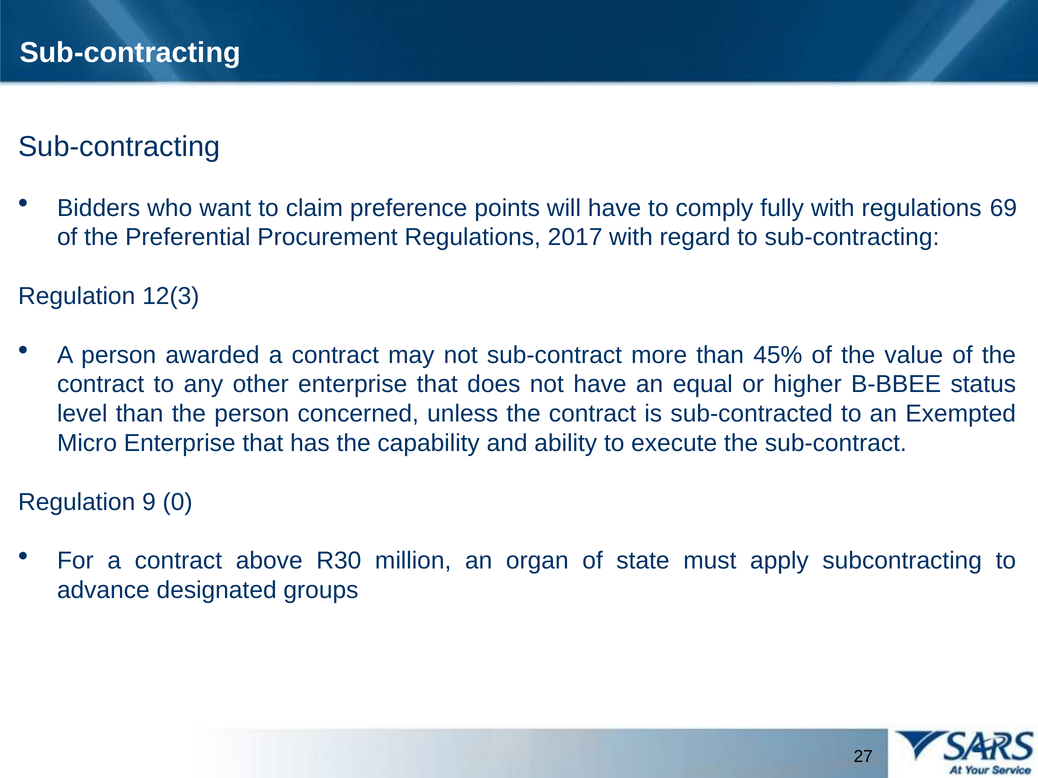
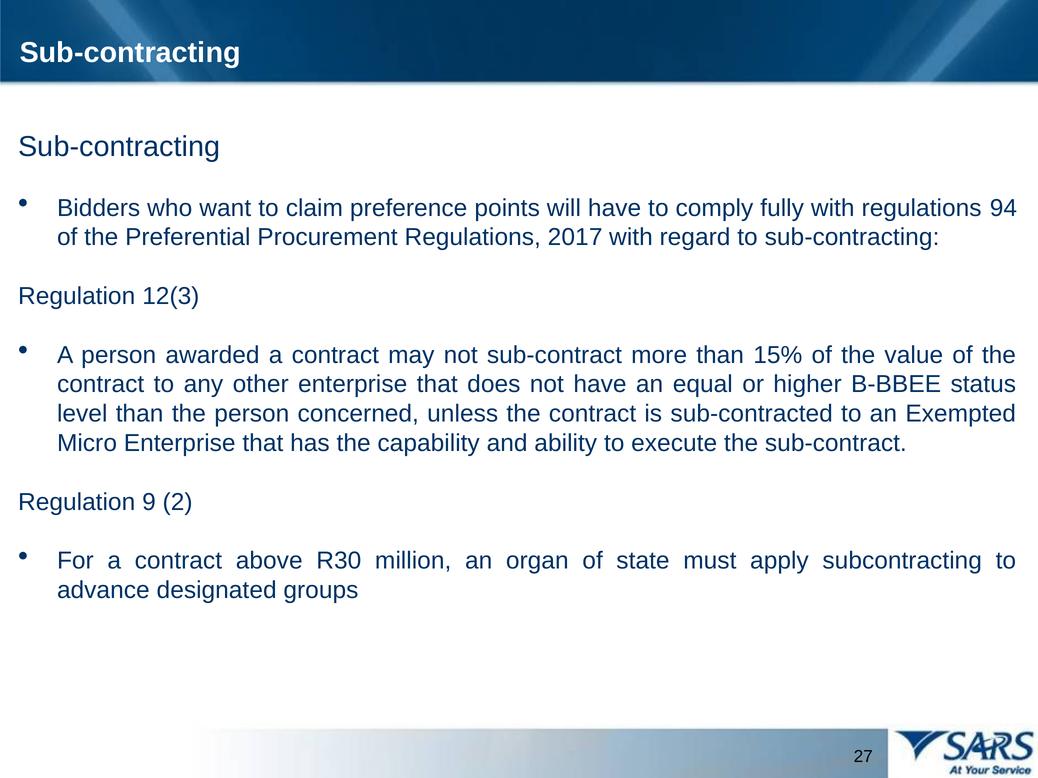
69: 69 -> 94
45%: 45% -> 15%
0: 0 -> 2
